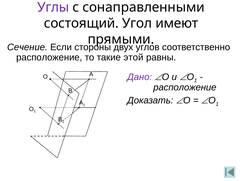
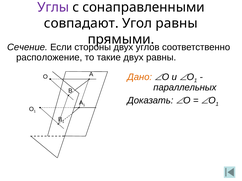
состоящий: состоящий -> совпадают
Угол имеют: имеют -> равны
такие этой: этой -> двух
Дано colour: purple -> orange
расположение at (185, 88): расположение -> параллельных
